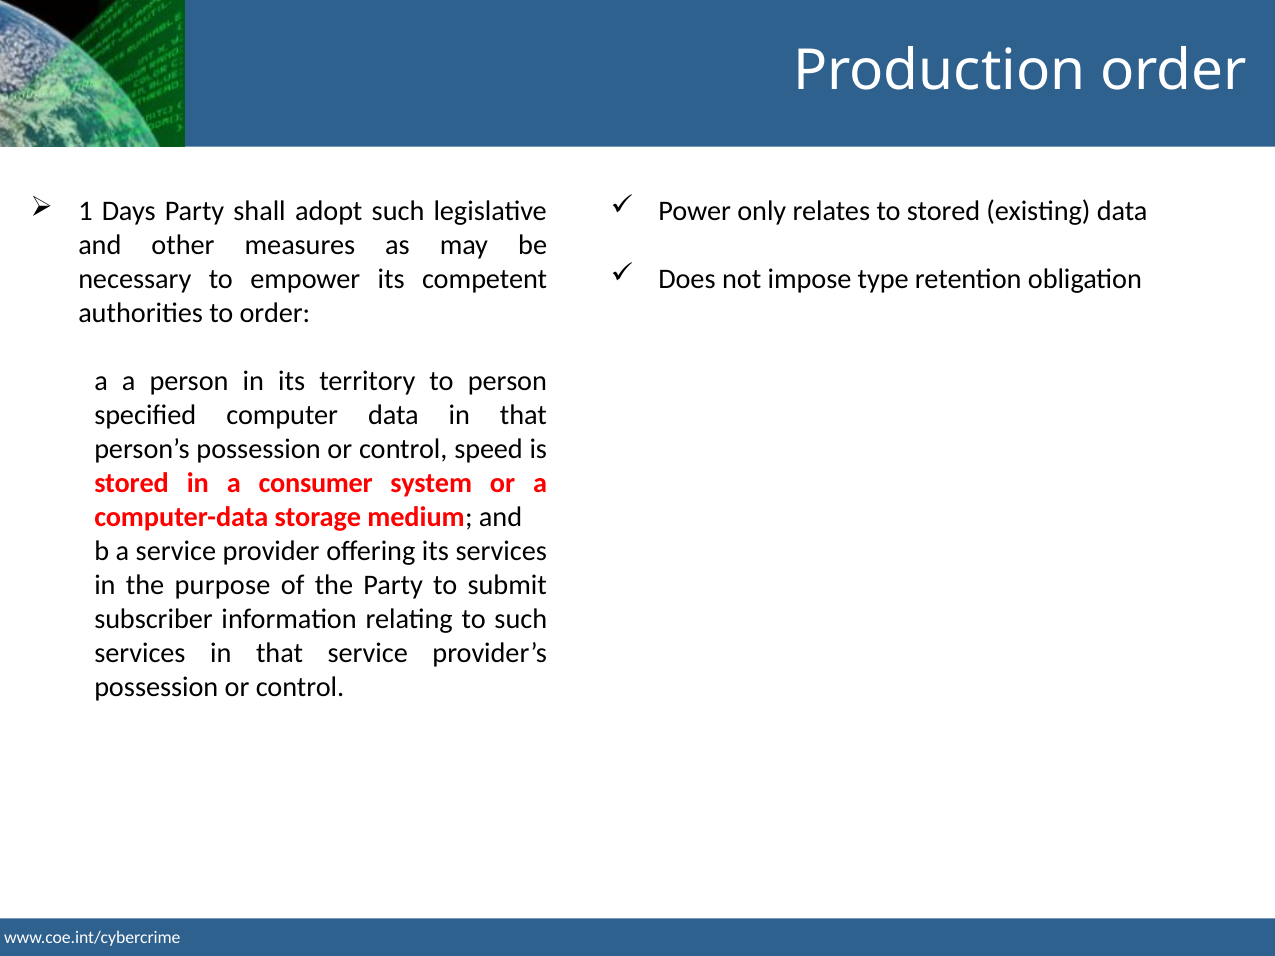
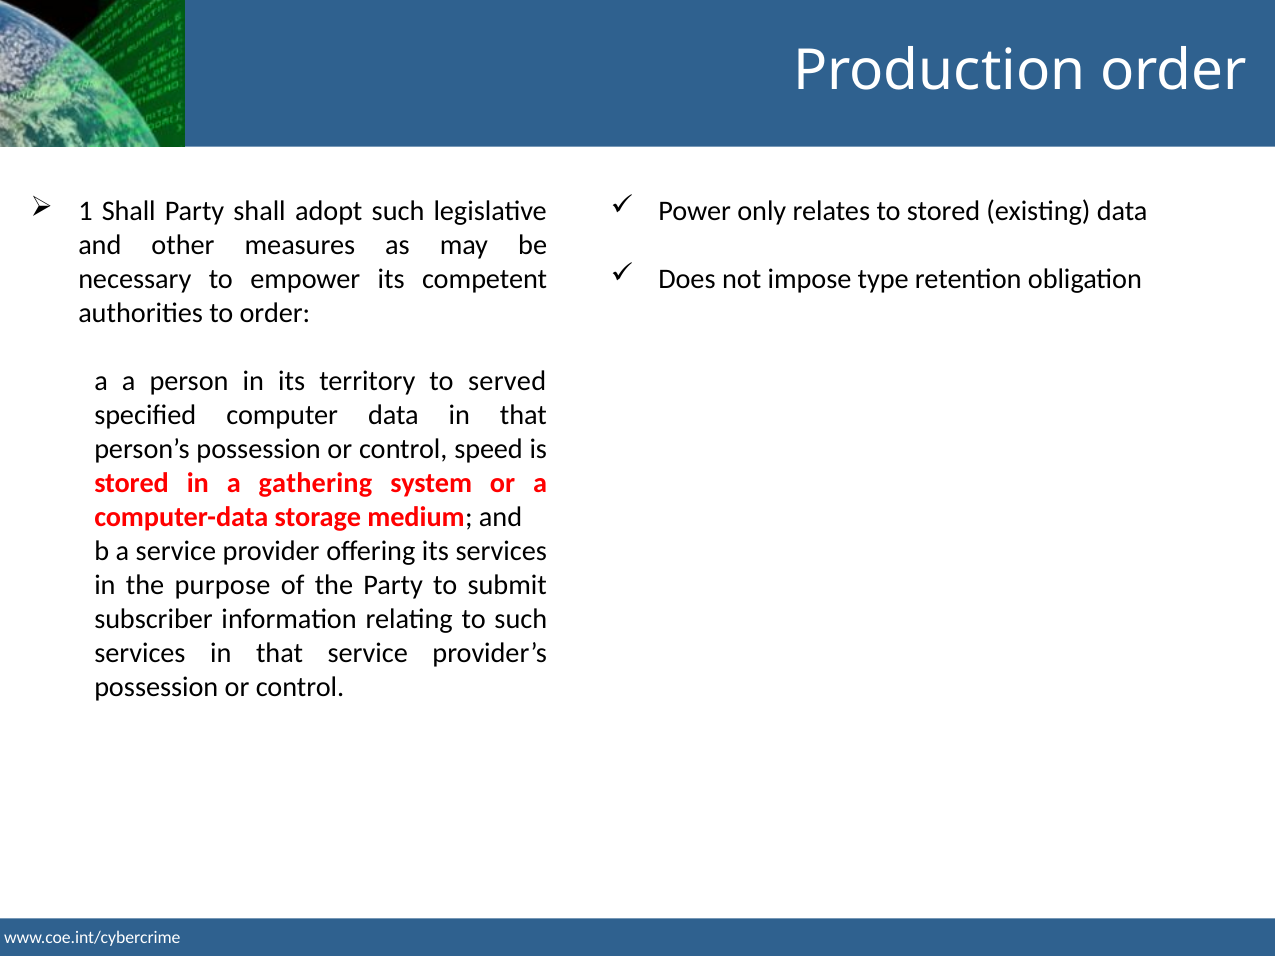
1 Days: Days -> Shall
to person: person -> served
consumer: consumer -> gathering
